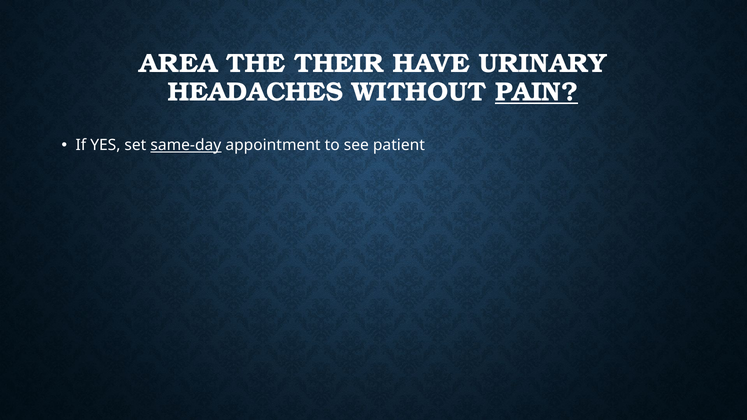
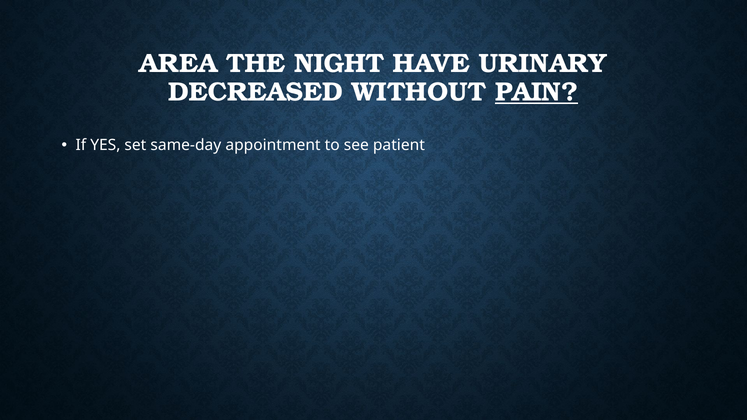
THEIR: THEIR -> NIGHT
HEADACHES: HEADACHES -> DECREASED
same-day underline: present -> none
